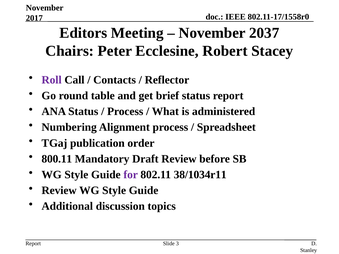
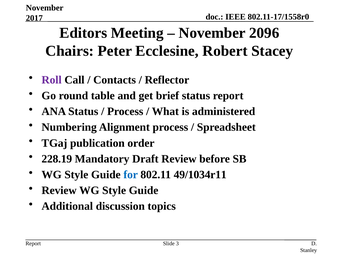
2037: 2037 -> 2096
800.11: 800.11 -> 228.19
for colour: purple -> blue
38/1034r11: 38/1034r11 -> 49/1034r11
